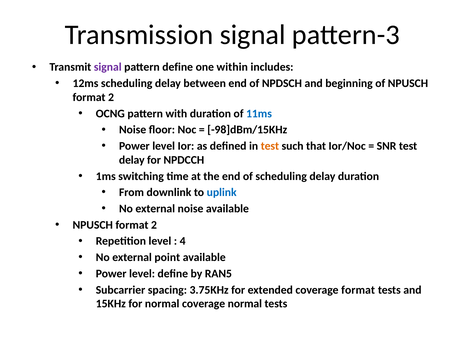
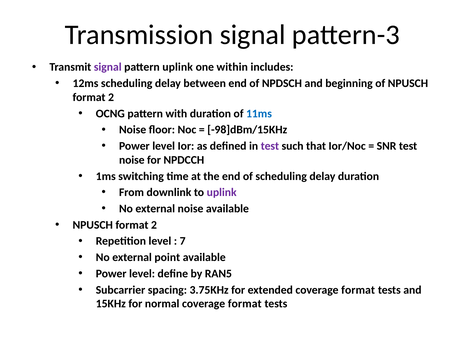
pattern define: define -> uplink
test at (270, 146) colour: orange -> purple
delay at (132, 160): delay -> noise
uplink at (222, 192) colour: blue -> purple
4: 4 -> 7
normal coverage normal: normal -> format
